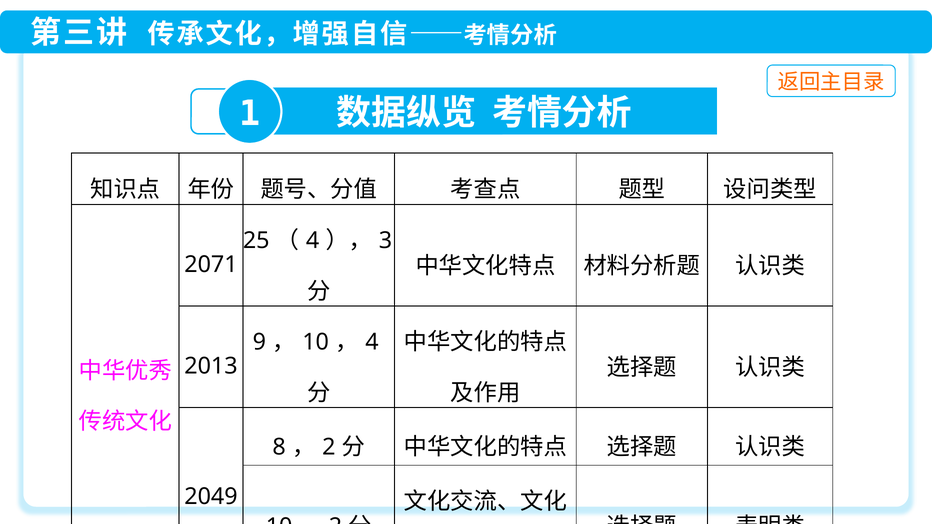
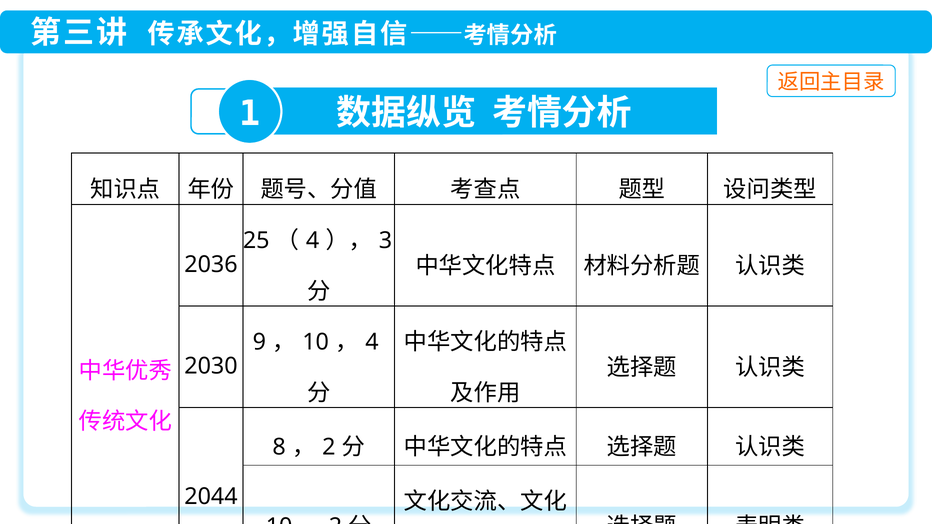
2071: 2071 -> 2036
2013: 2013 -> 2030
2049: 2049 -> 2044
